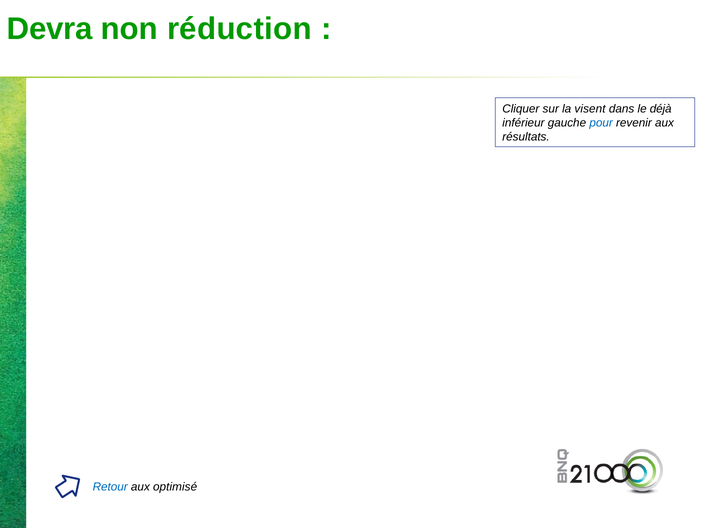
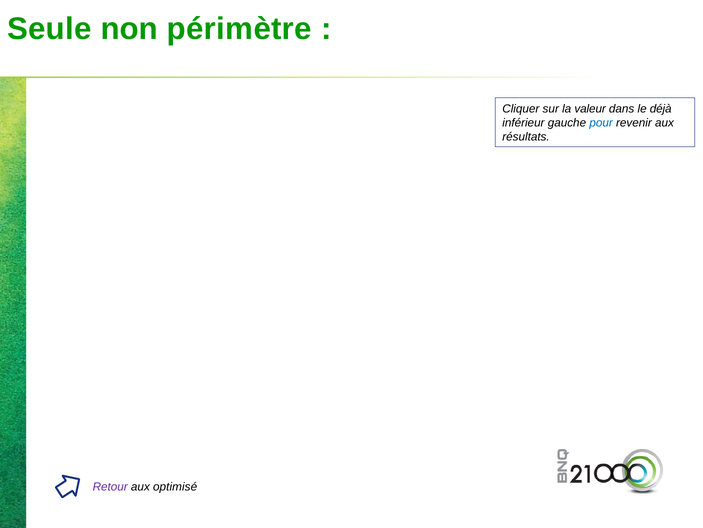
Devra: Devra -> Seule
réduction: réduction -> périmètre
visent: visent -> valeur
Retour colour: blue -> purple
